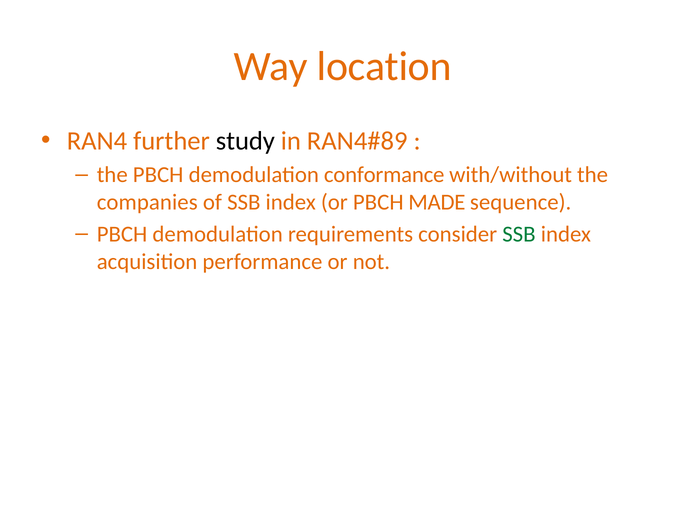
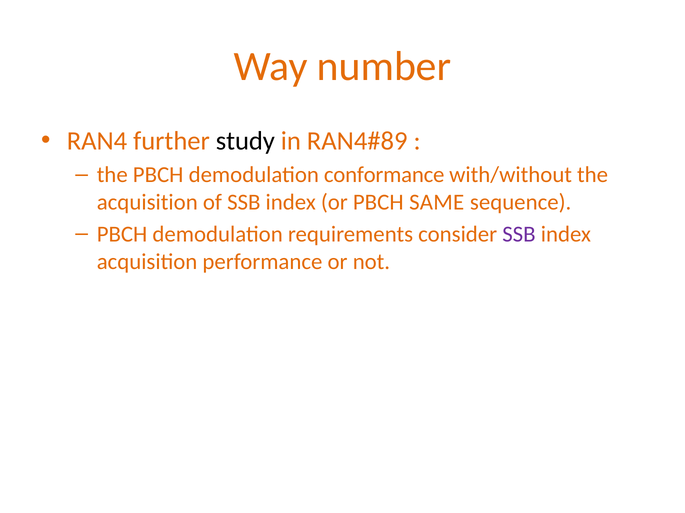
location: location -> number
companies at (147, 203): companies -> acquisition
MADE: MADE -> SAME
SSB at (519, 235) colour: green -> purple
